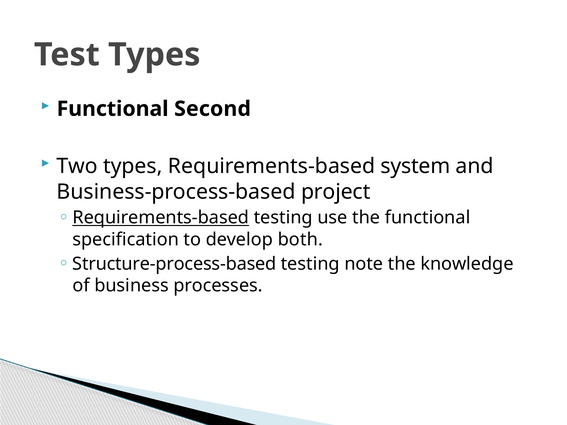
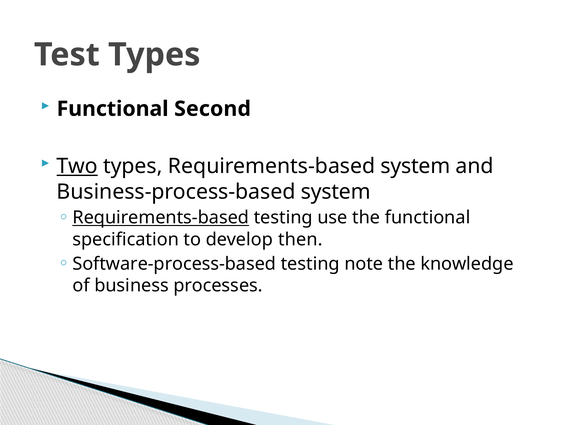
Two underline: none -> present
Business-process-based project: project -> system
both: both -> then
Structure-process-based: Structure-process-based -> Software-process-based
